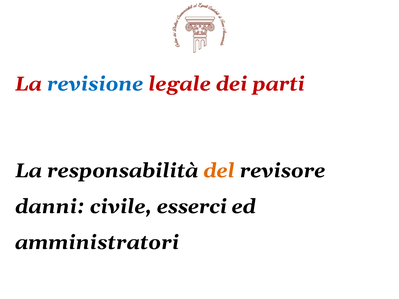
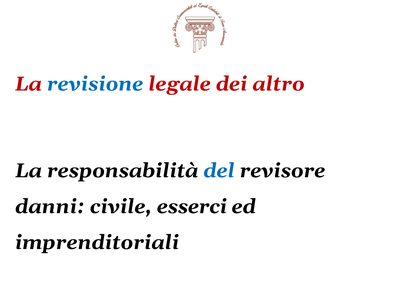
parti: parti -> altro
del colour: orange -> blue
amministratori: amministratori -> imprenditoriali
